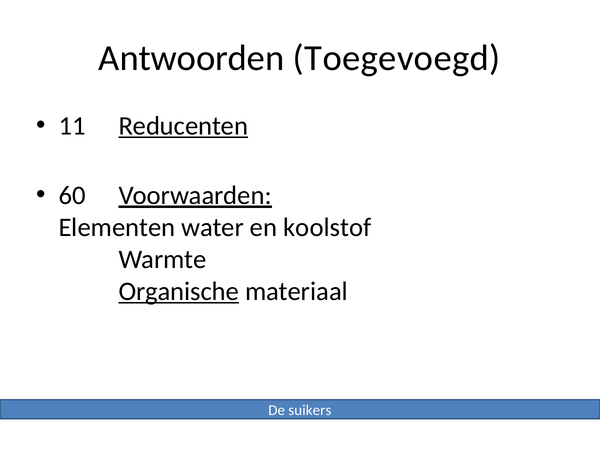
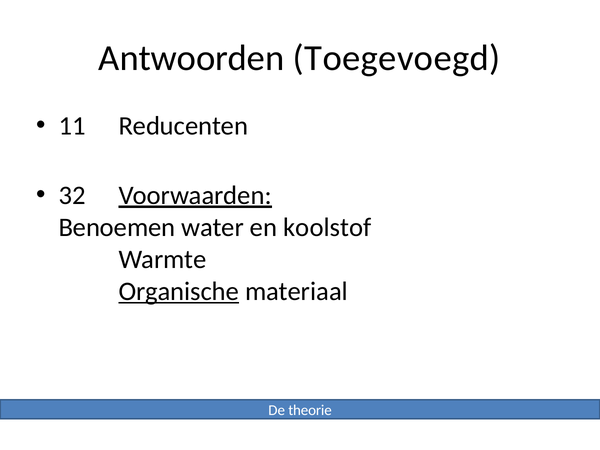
Reducenten underline: present -> none
60: 60 -> 32
Elementen: Elementen -> Benoemen
suikers: suikers -> theorie
